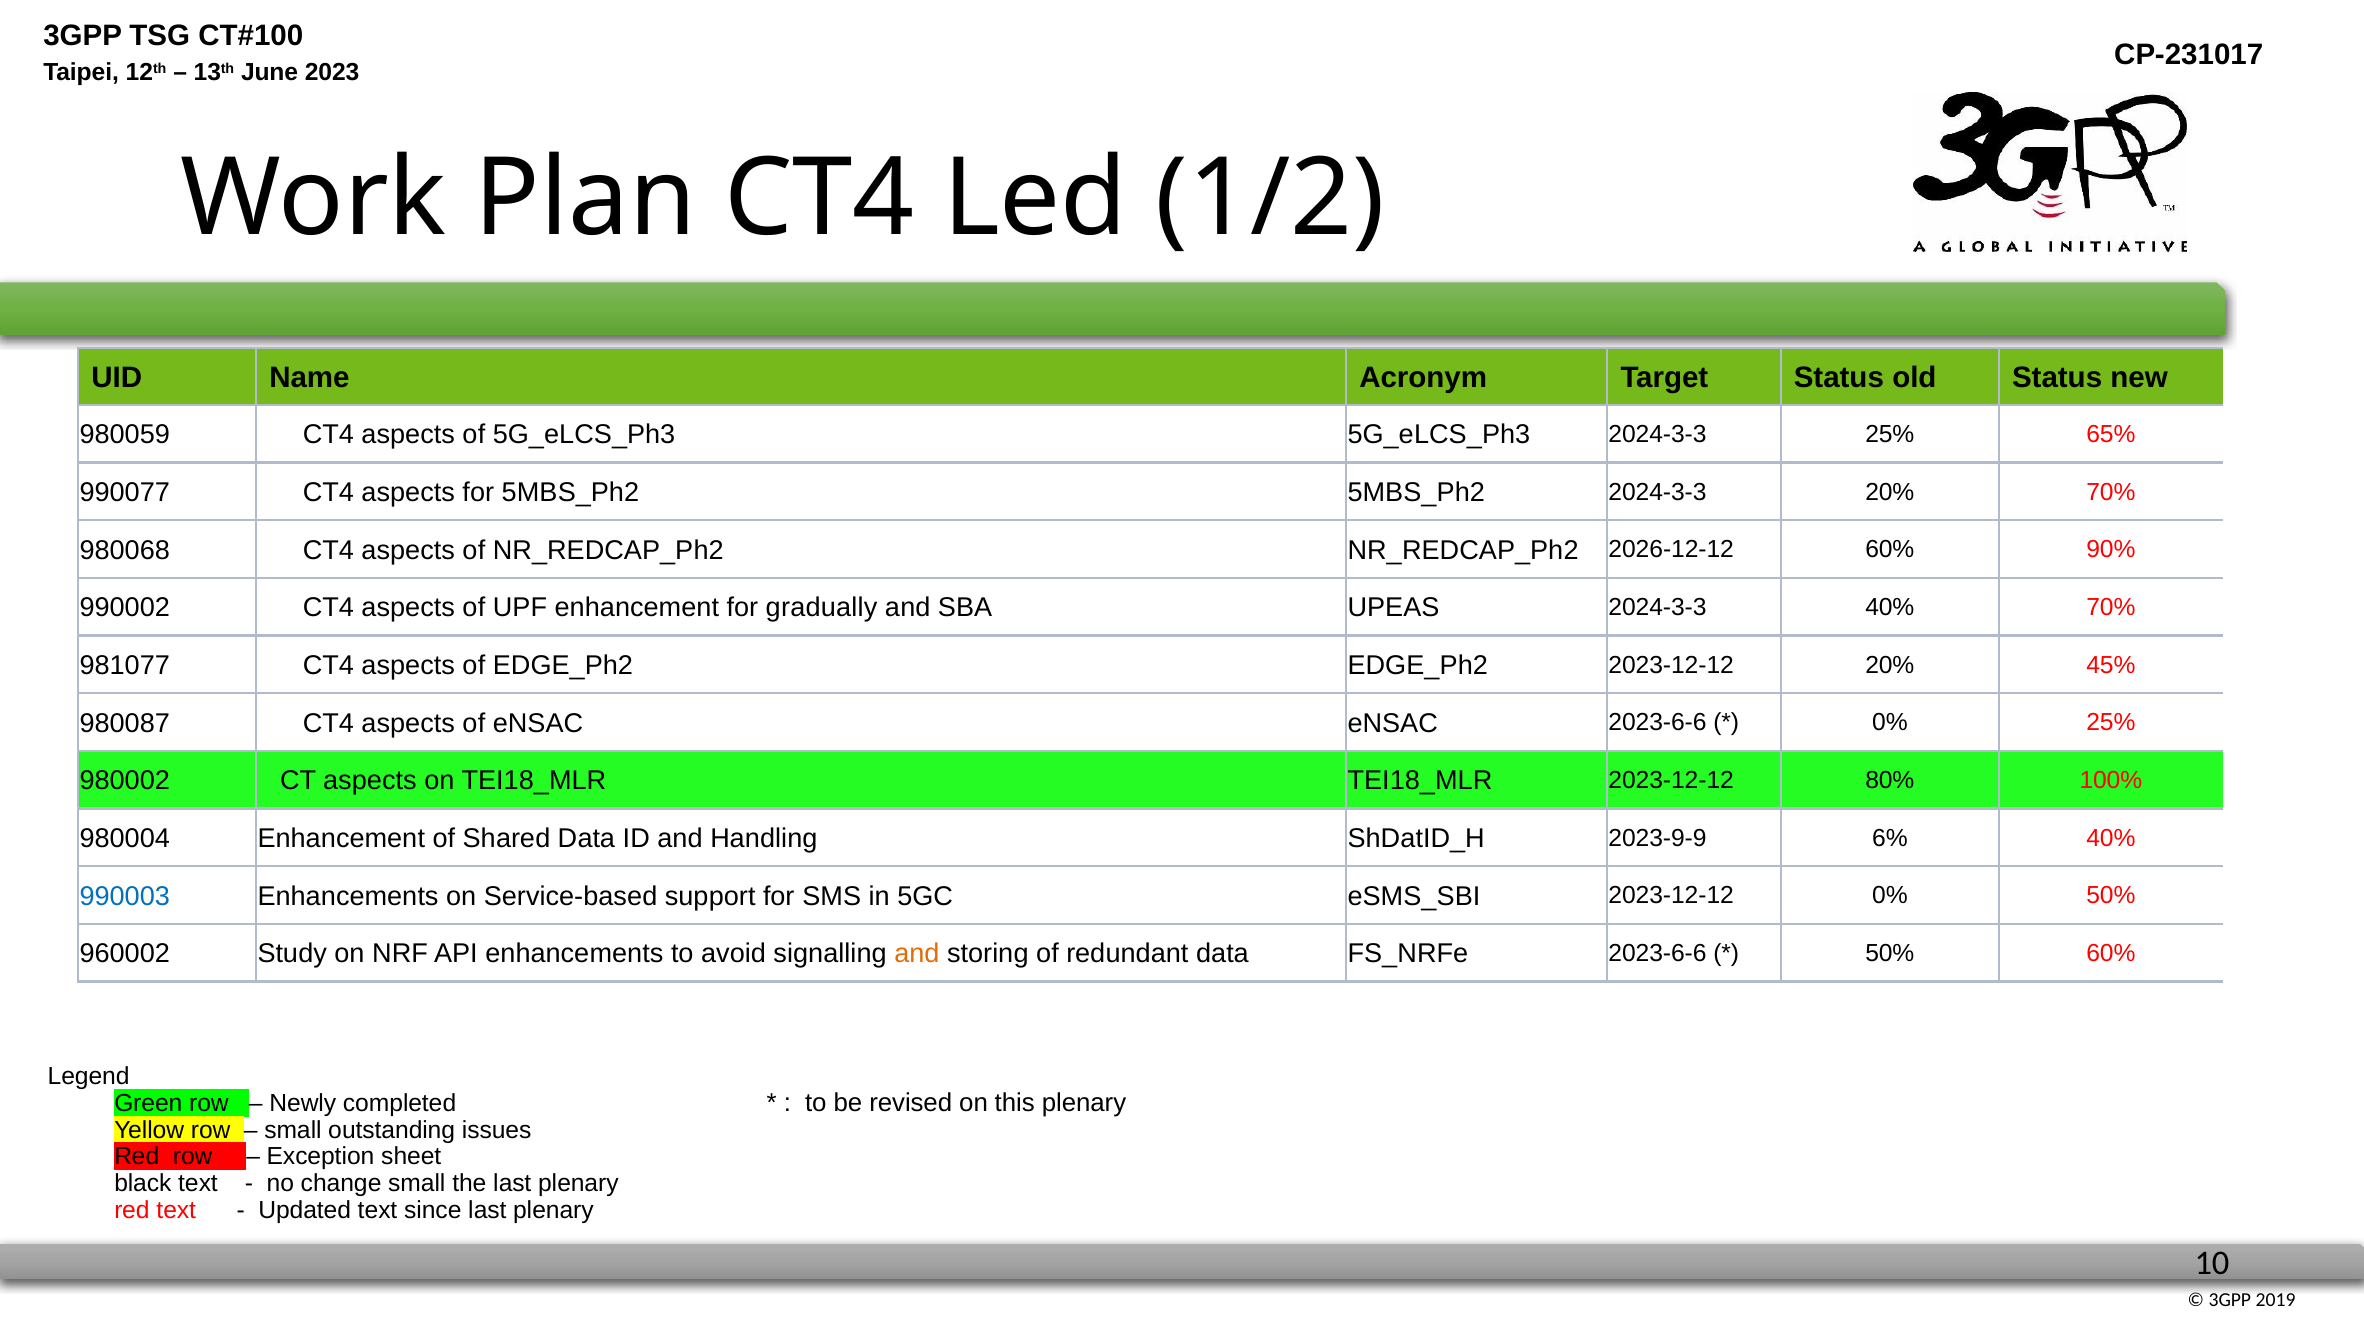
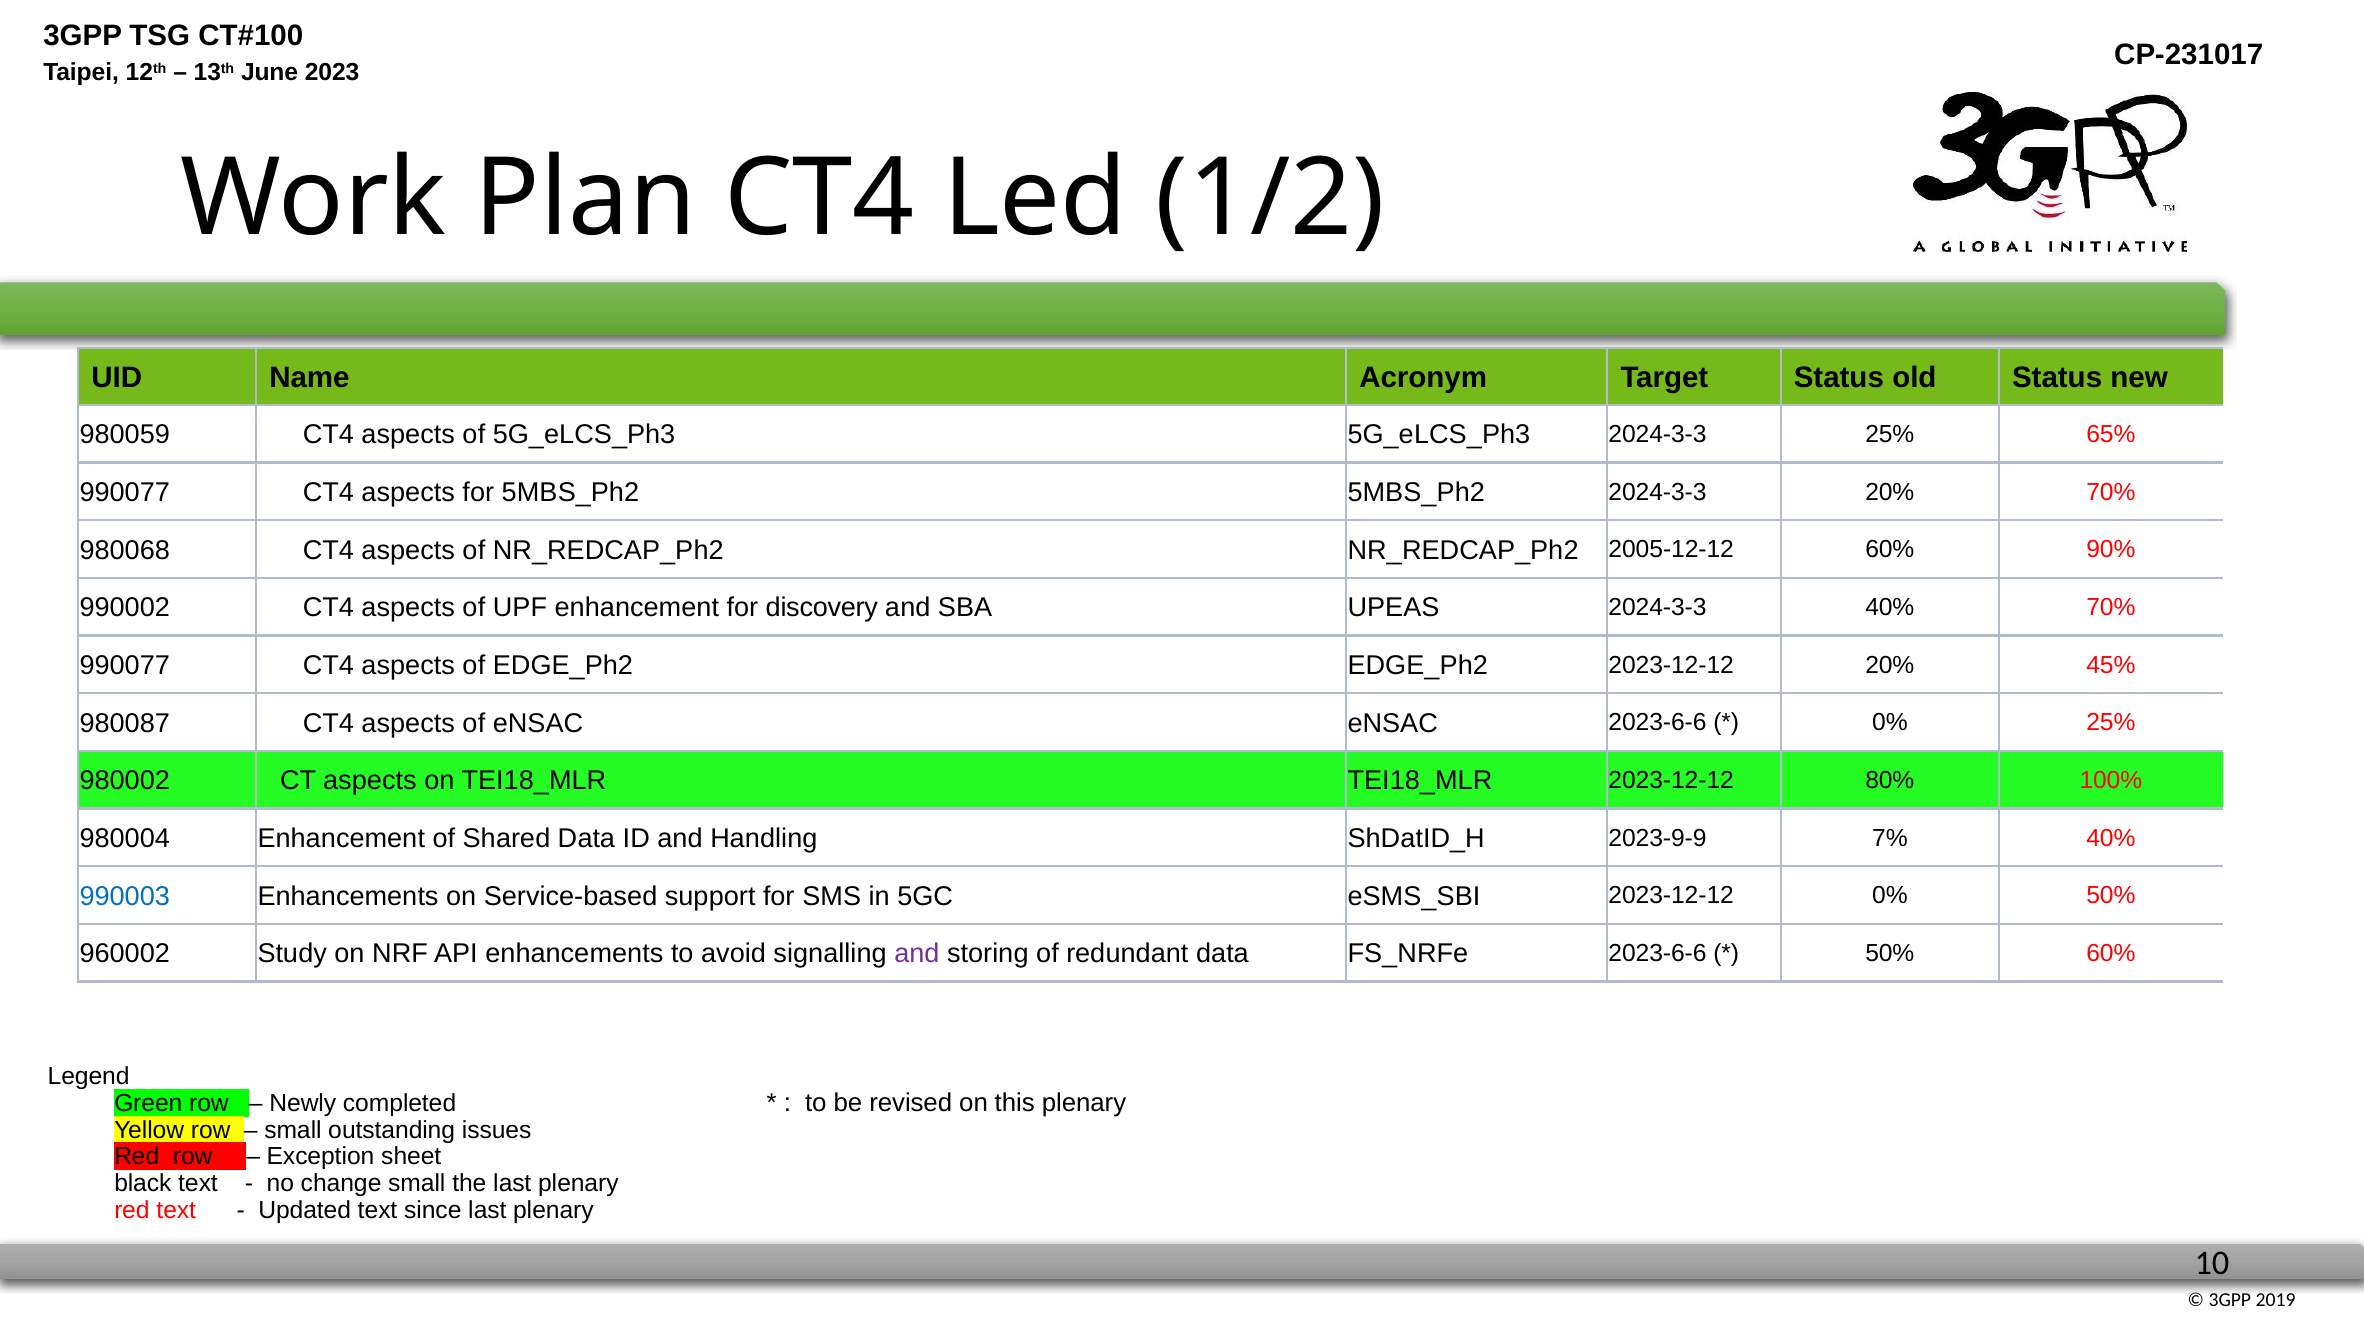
2026-12-12: 2026-12-12 -> 2005-12-12
gradually: gradually -> discovery
981077 at (125, 665): 981077 -> 990077
6%: 6% -> 7%
and at (917, 954) colour: orange -> purple
